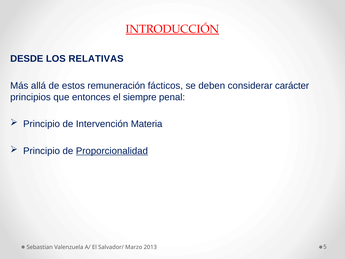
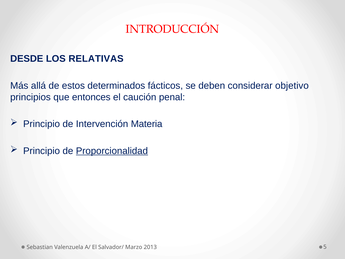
INTRODUCCIÓN underline: present -> none
remuneración: remuneración -> determinados
carácter: carácter -> objetivo
siempre: siempre -> caución
